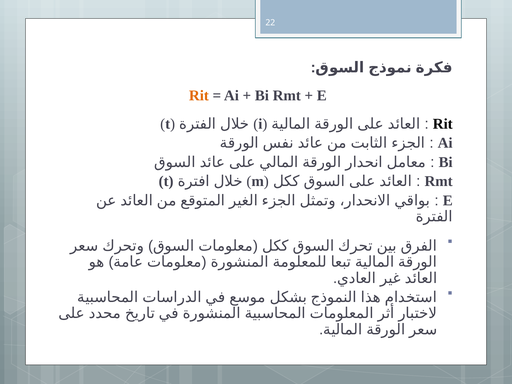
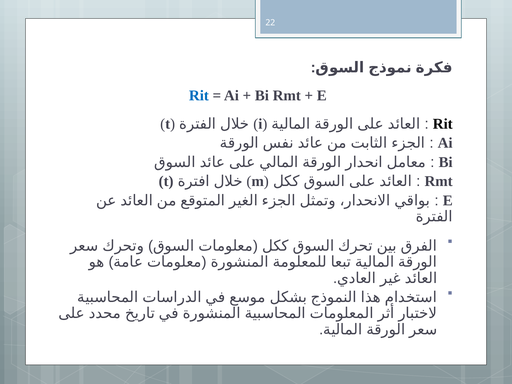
Rit at (199, 96) colour: orange -> blue
